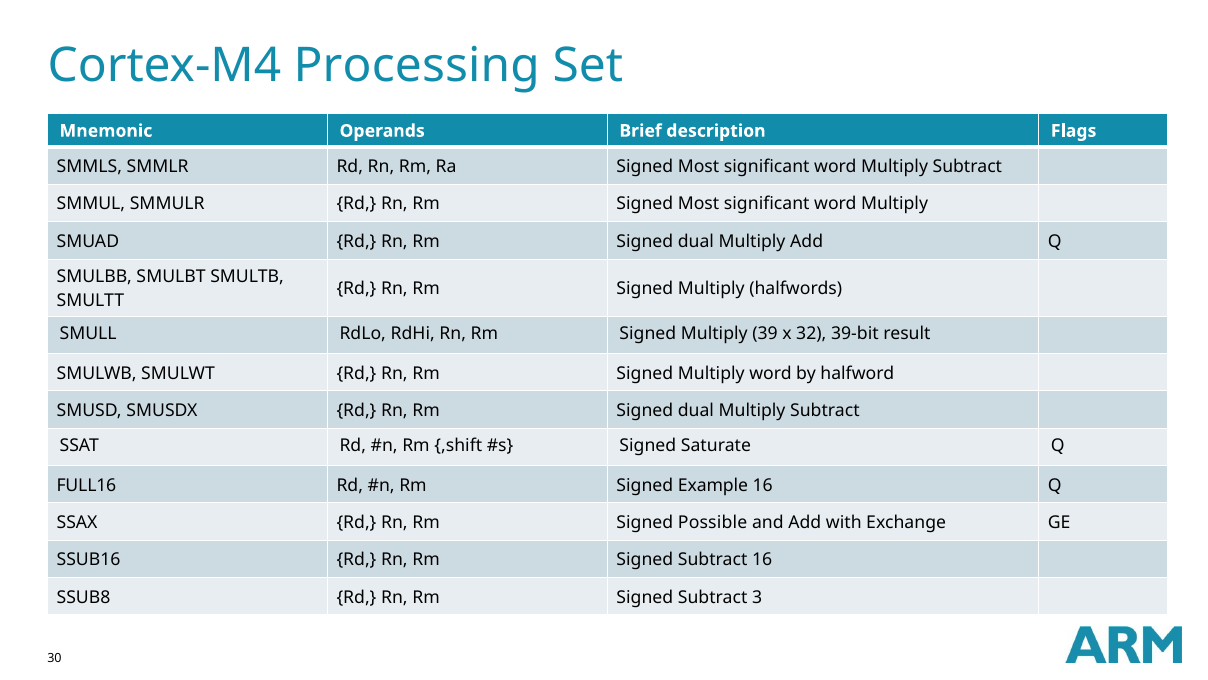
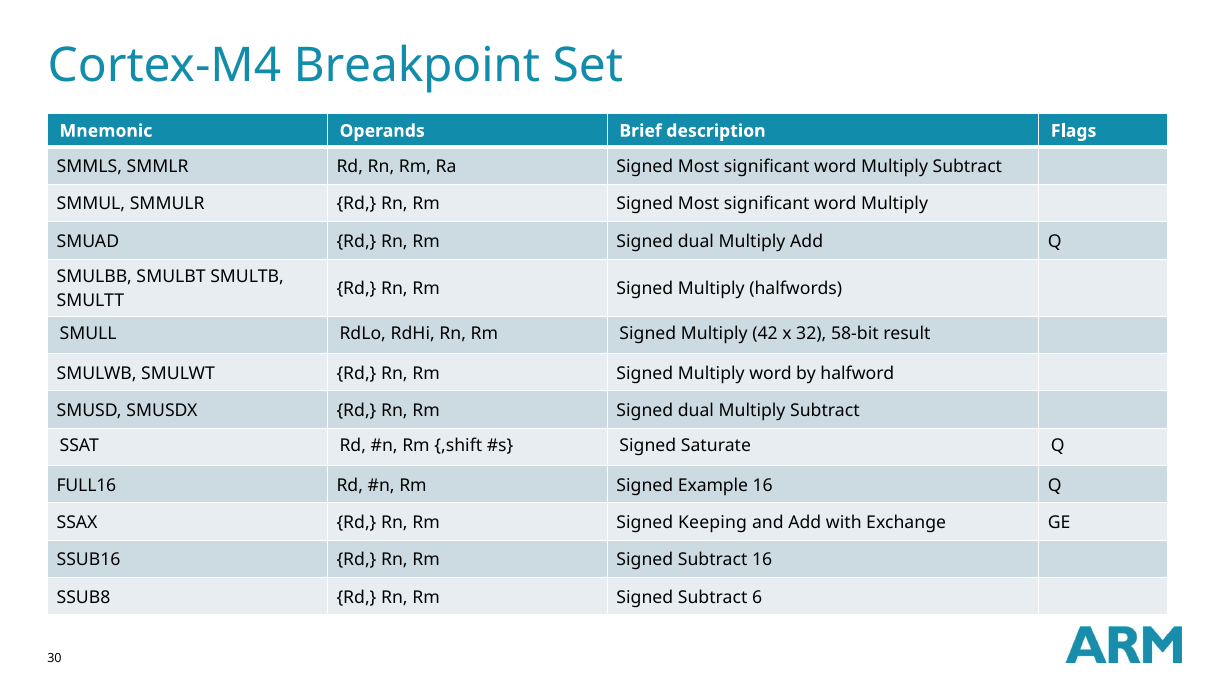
Processing: Processing -> Breakpoint
39: 39 -> 42
39-bit: 39-bit -> 58-bit
Possible: Possible -> Keeping
3: 3 -> 6
